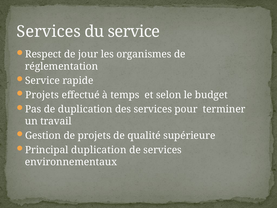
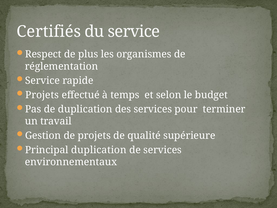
Services at (49, 32): Services -> Certifiés
jour: jour -> plus
